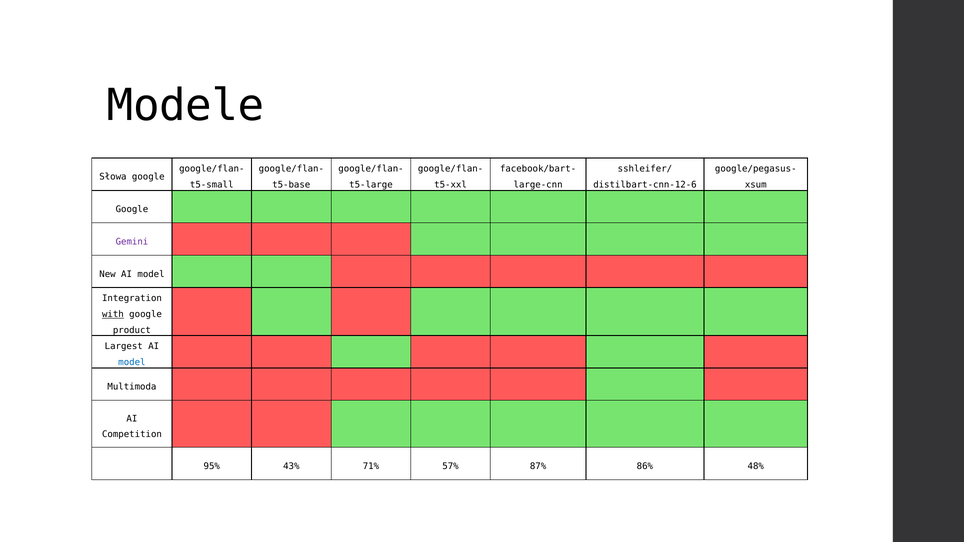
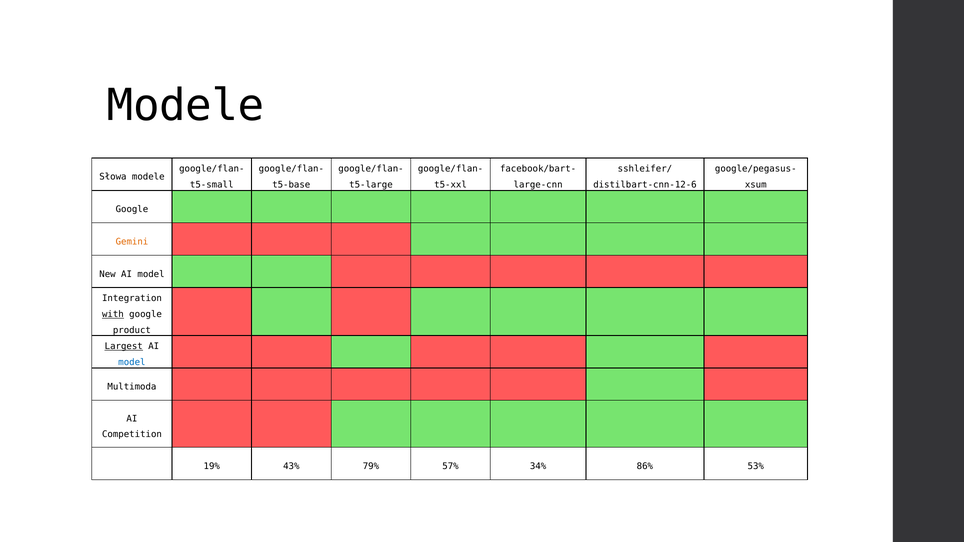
Słowa google: google -> modele
Gemini colour: purple -> orange
Largest underline: none -> present
95%: 95% -> 19%
71%: 71% -> 79%
87%: 87% -> 34%
48%: 48% -> 53%
